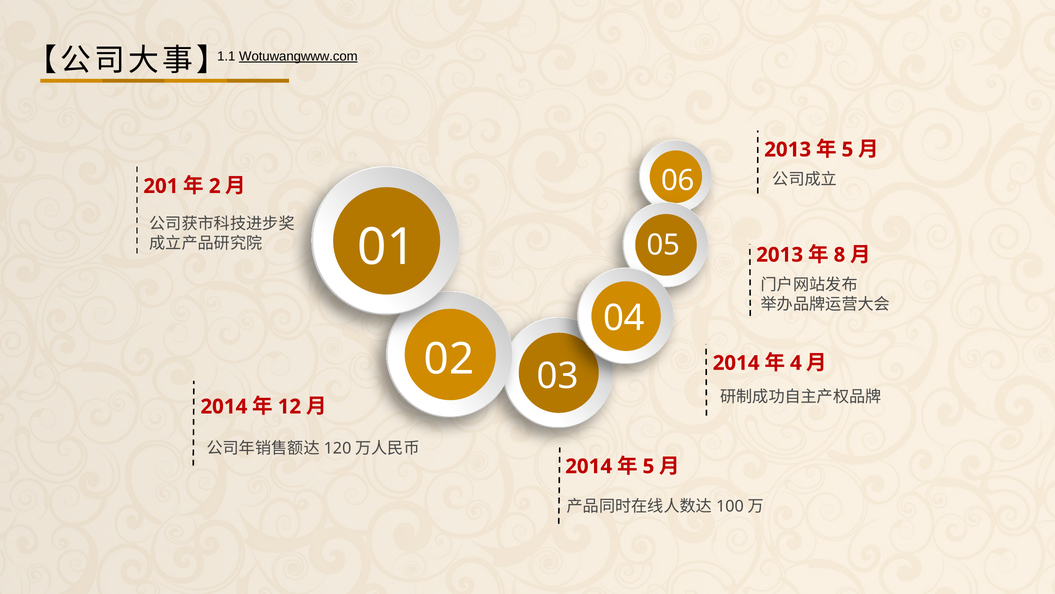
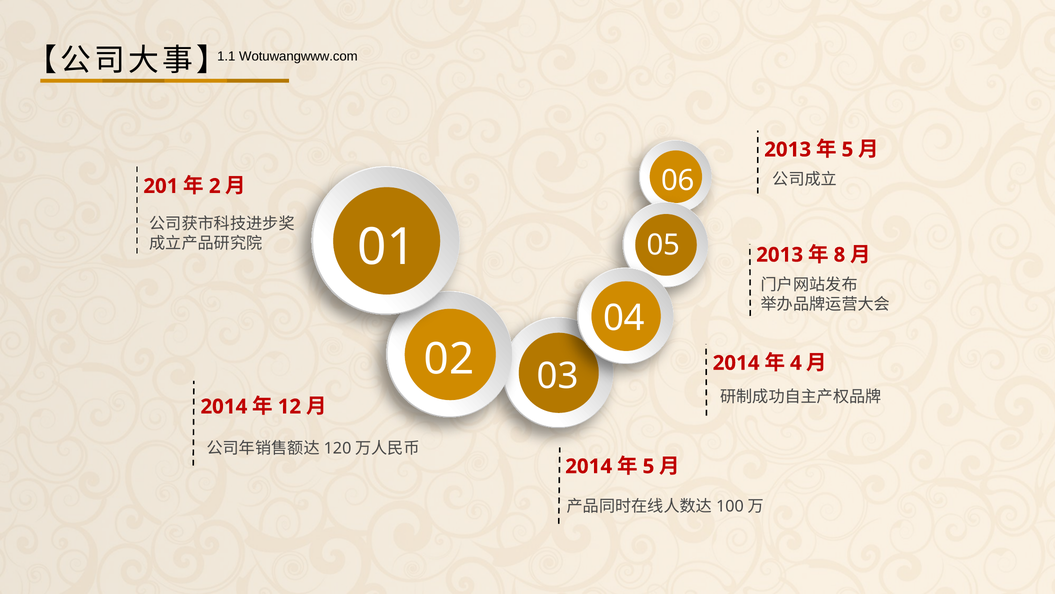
Wotuwangwww.com underline: present -> none
